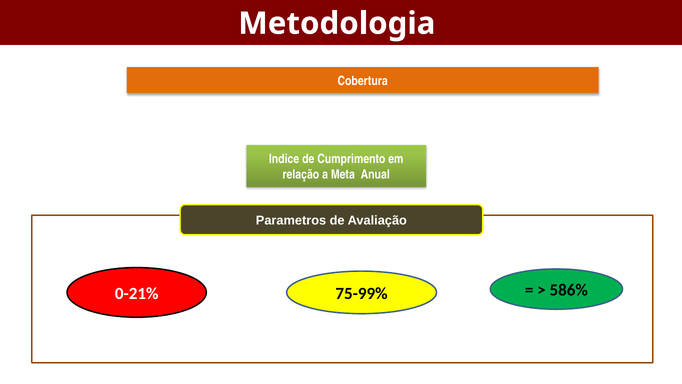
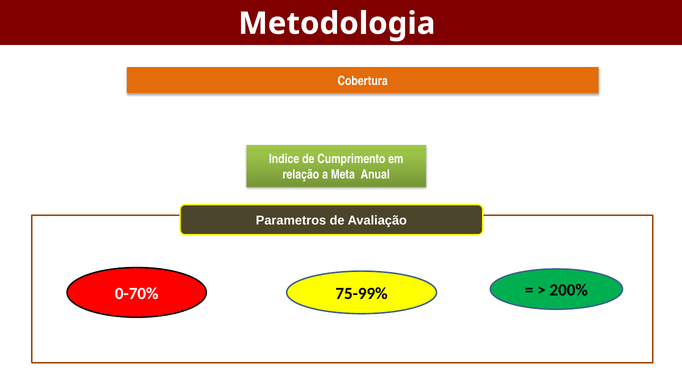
0-21%: 0-21% -> 0-70%
586%: 586% -> 200%
